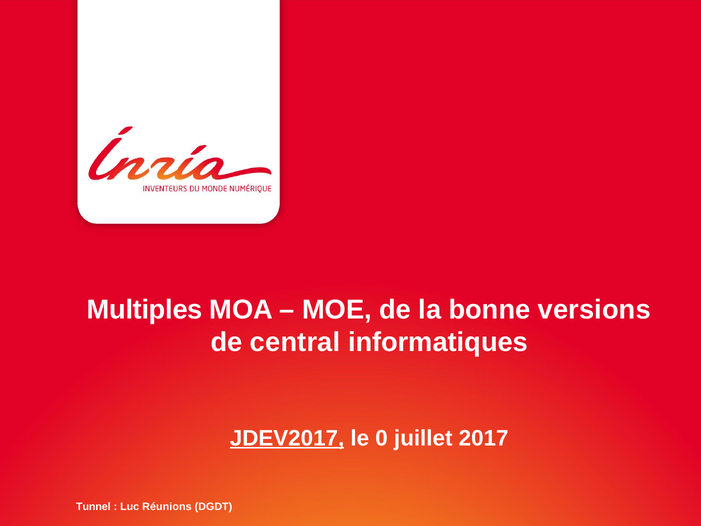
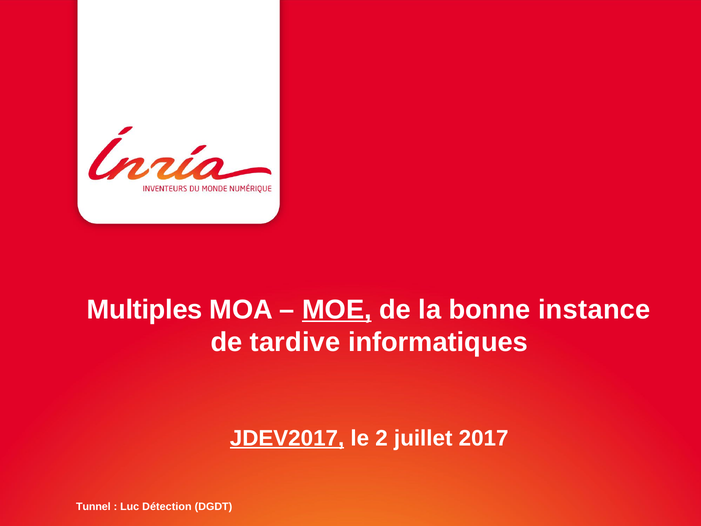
MOE underline: none -> present
versions: versions -> instance
central: central -> tardive
0: 0 -> 2
Réunions: Réunions -> Détection
